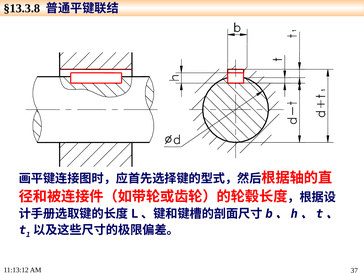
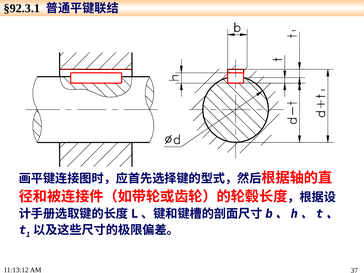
§13.3.8: §13.3.8 -> §92.3.1
